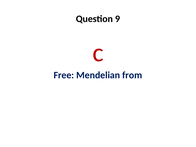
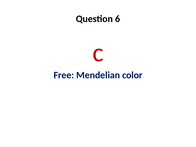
9: 9 -> 6
from: from -> color
